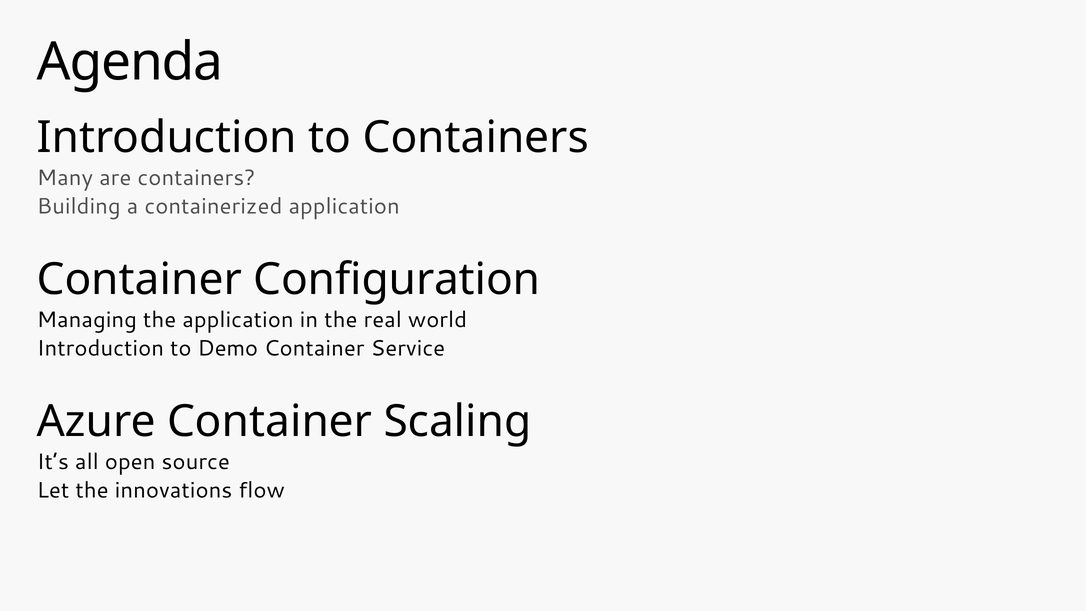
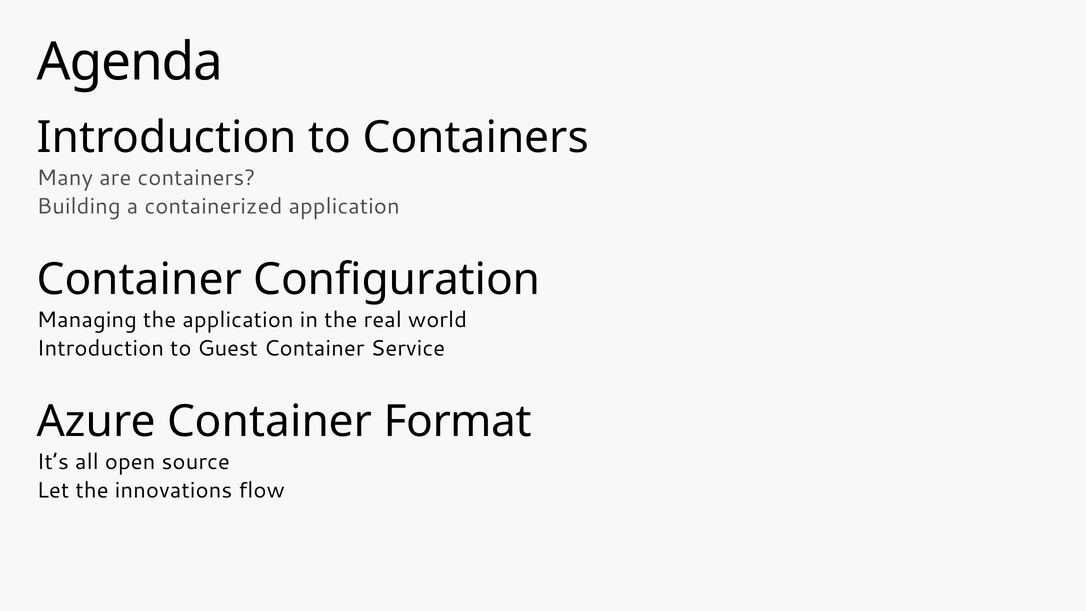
Demo: Demo -> Guest
Scaling: Scaling -> Format
